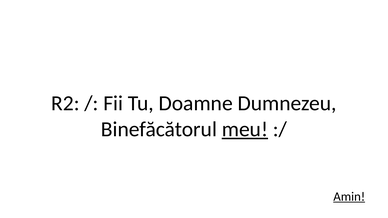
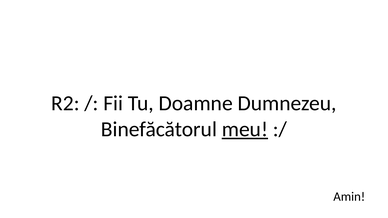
Amin underline: present -> none
